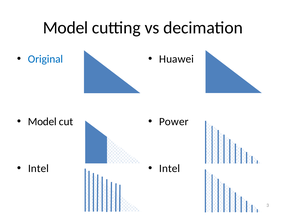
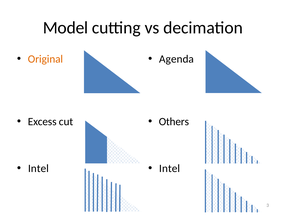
Original colour: blue -> orange
Huawei: Huawei -> Agenda
Model at (42, 121): Model -> Excess
Power: Power -> Others
